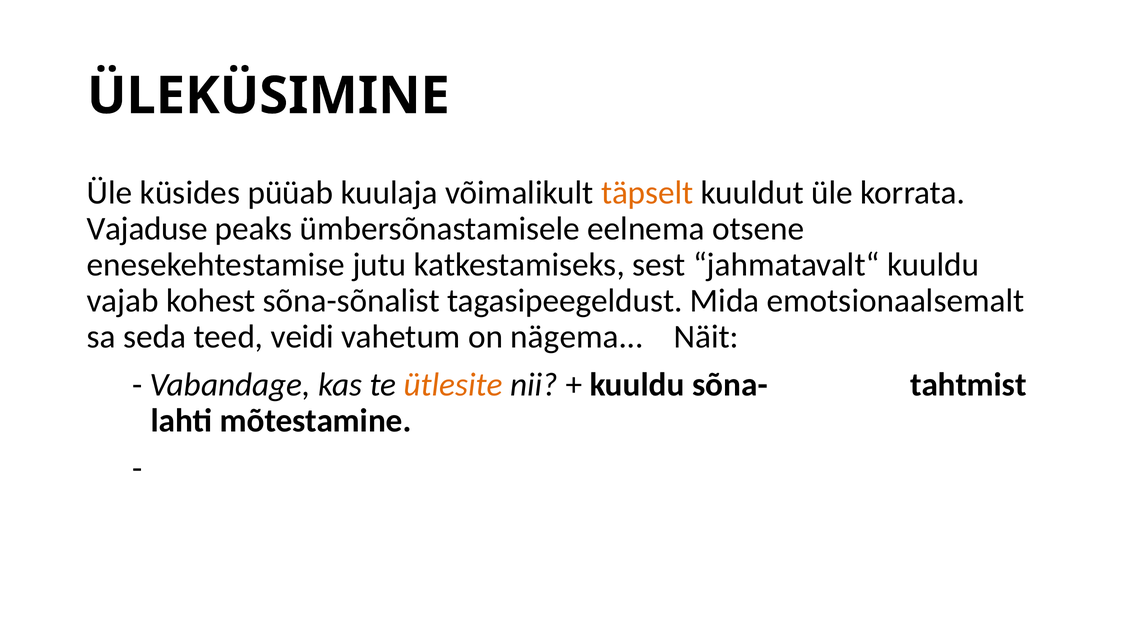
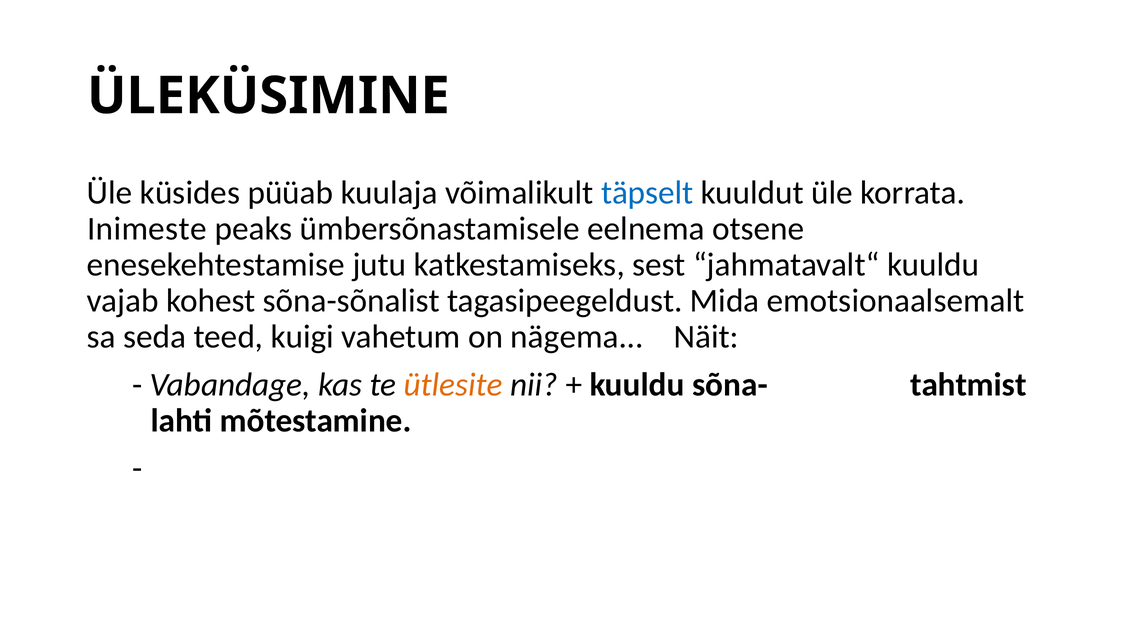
täpselt colour: orange -> blue
Vajaduse: Vajaduse -> Inimeste
veidi: veidi -> kuigi
